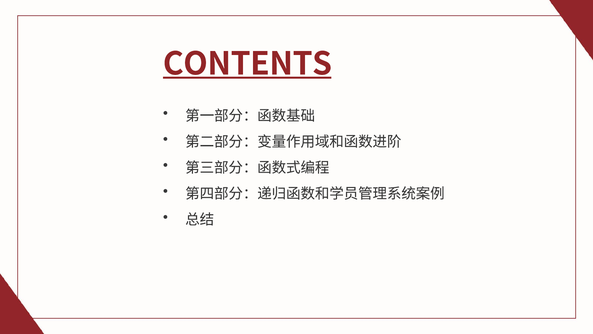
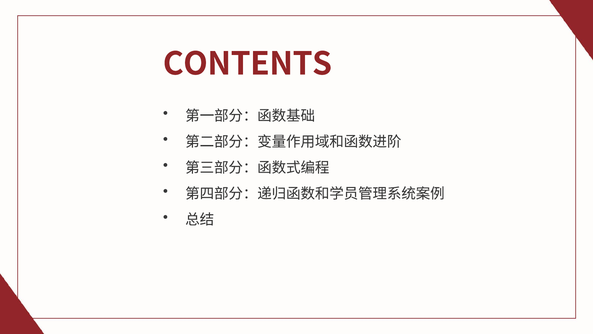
CONTENTS underline: present -> none
